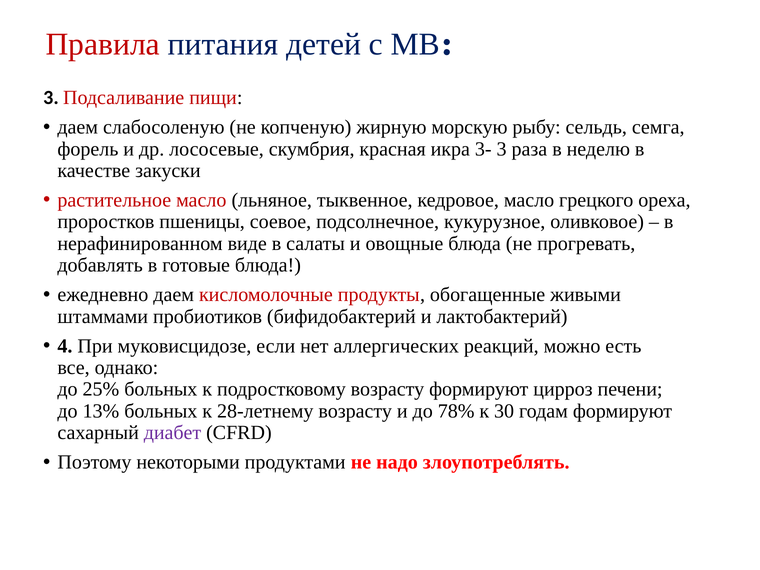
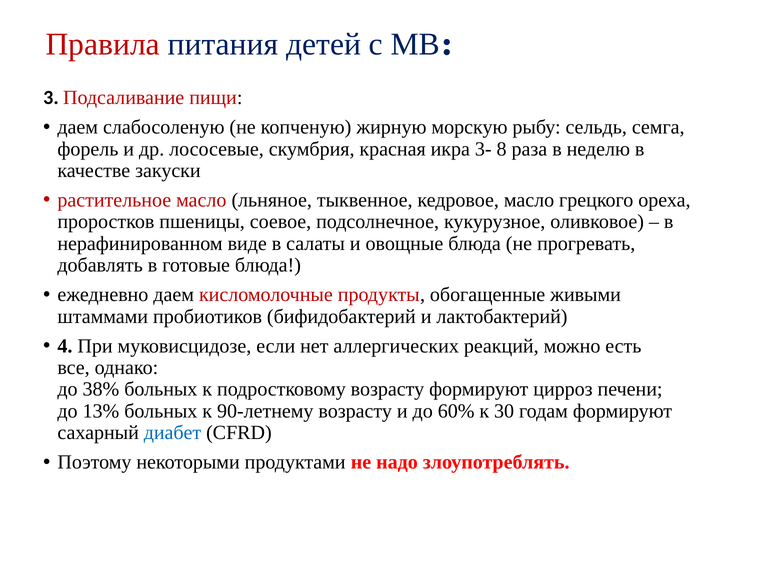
3- 3: 3 -> 8
25%: 25% -> 38%
28-летнему: 28-летнему -> 90-летнему
78%: 78% -> 60%
диабет colour: purple -> blue
